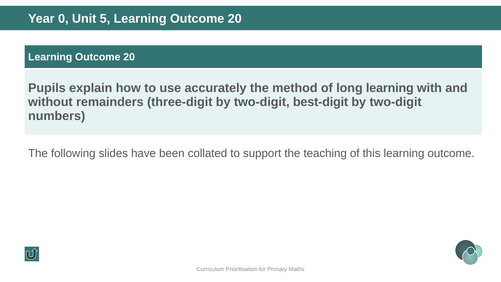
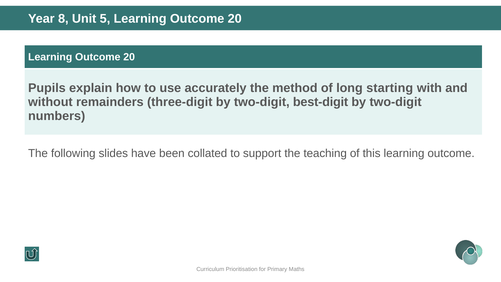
0: 0 -> 8
long learning: learning -> starting
